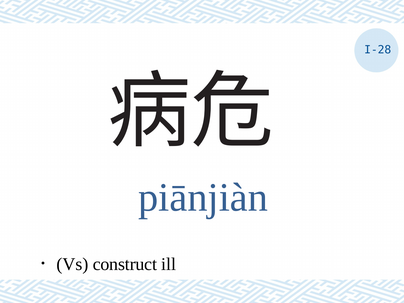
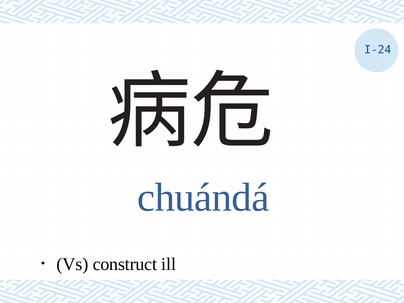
I-28: I-28 -> I-24
piānjiàn: piānjiàn -> chuándá
